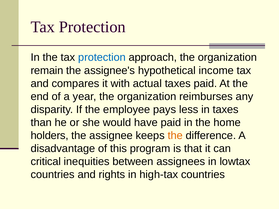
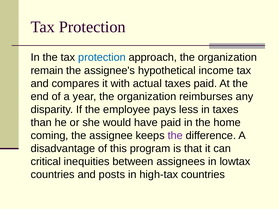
holders: holders -> coming
the at (175, 136) colour: orange -> purple
rights: rights -> posts
